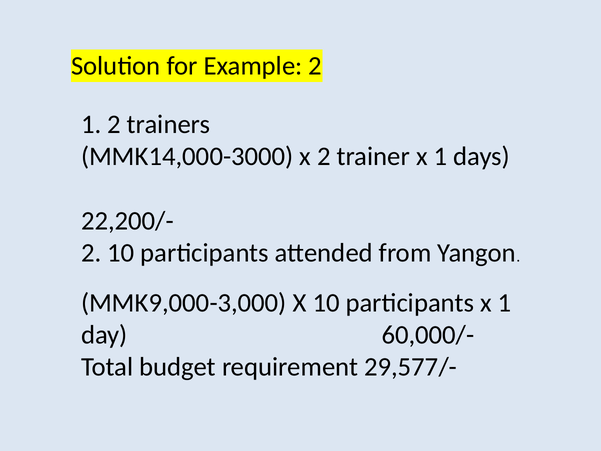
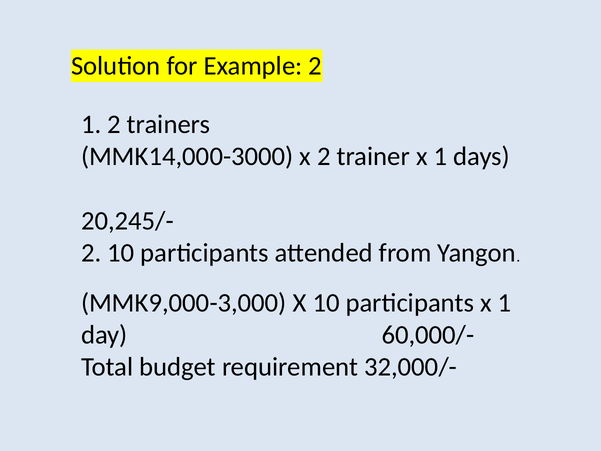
22,200/-: 22,200/- -> 20,245/-
29,577/-: 29,577/- -> 32,000/-
